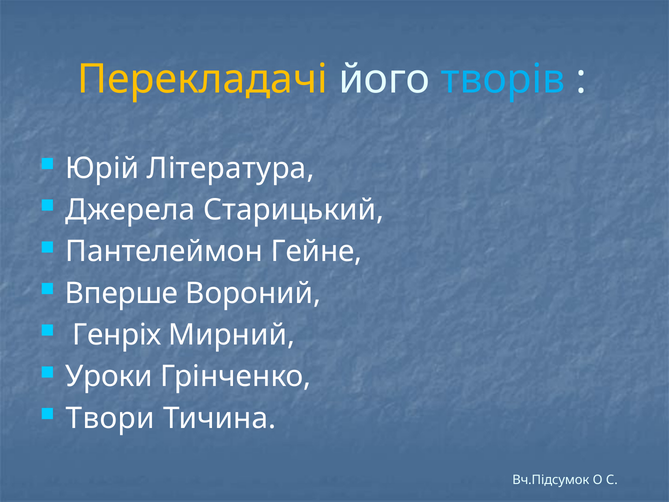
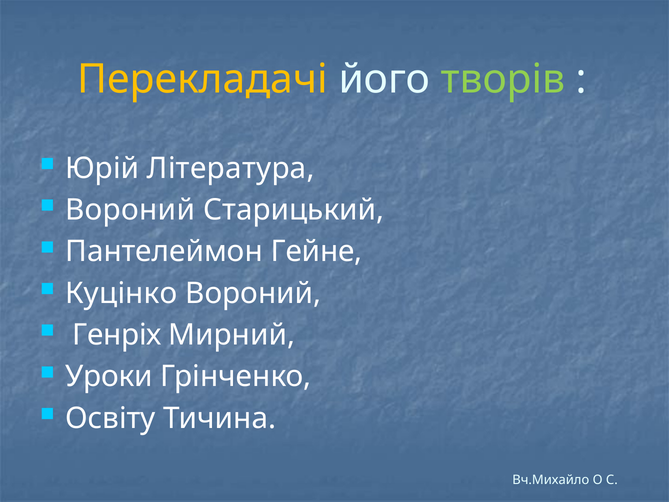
творів colour: light blue -> light green
Джерела at (130, 210): Джерела -> Вороний
Вперше: Вперше -> Куцінко
Твори: Твори -> Освіту
Вч.Підсумок: Вч.Підсумок -> Вч.Михайло
